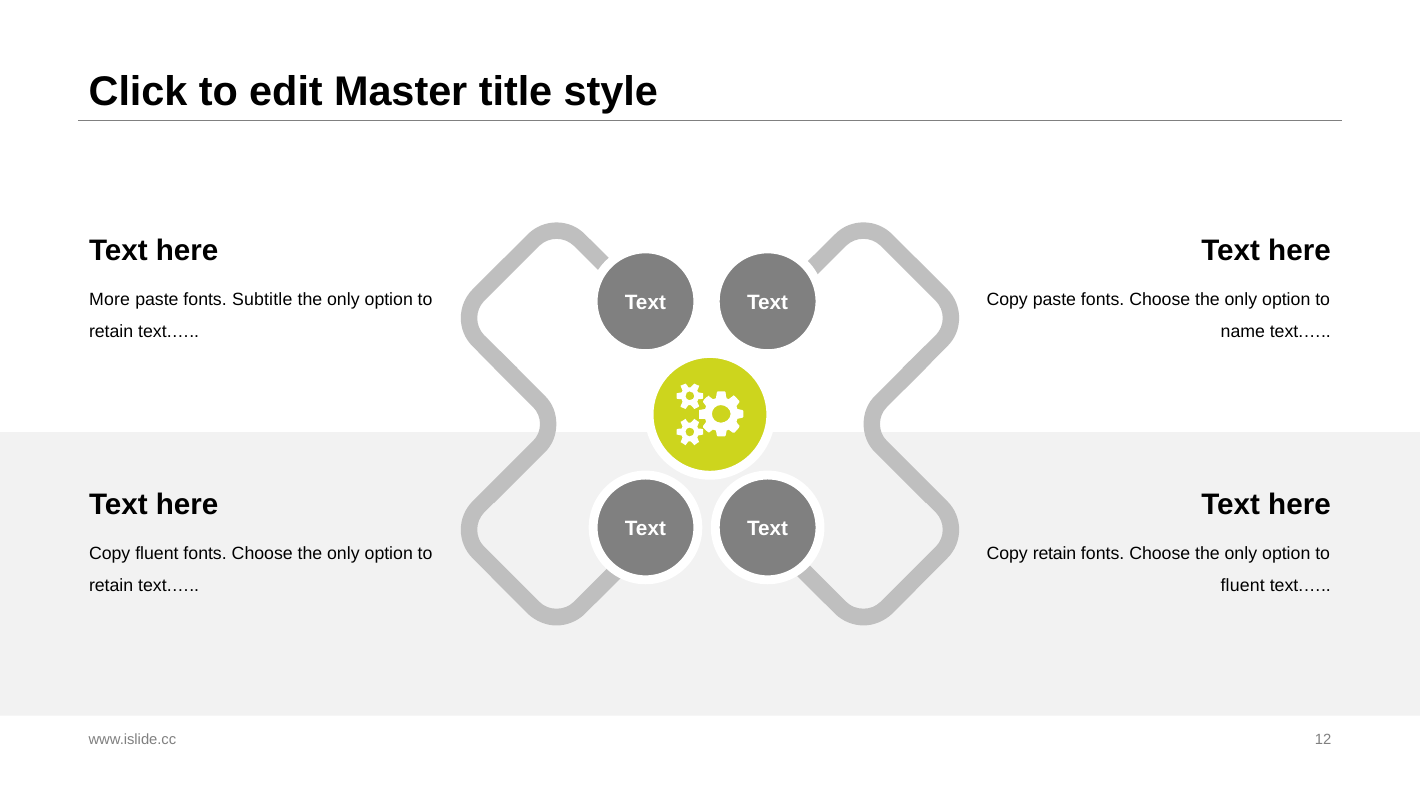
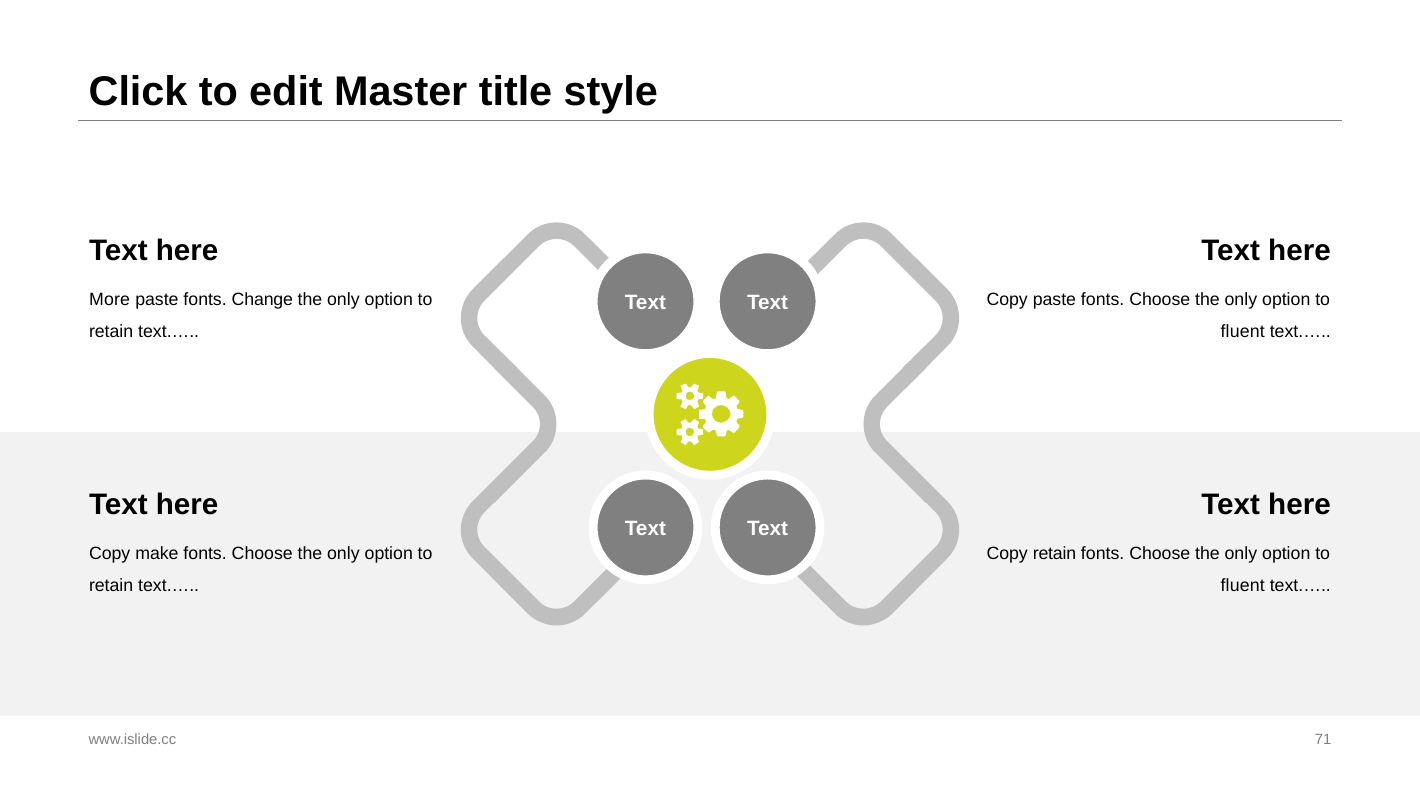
Subtitle: Subtitle -> Change
name at (1243, 331): name -> fluent
Copy fluent: fluent -> make
12: 12 -> 71
